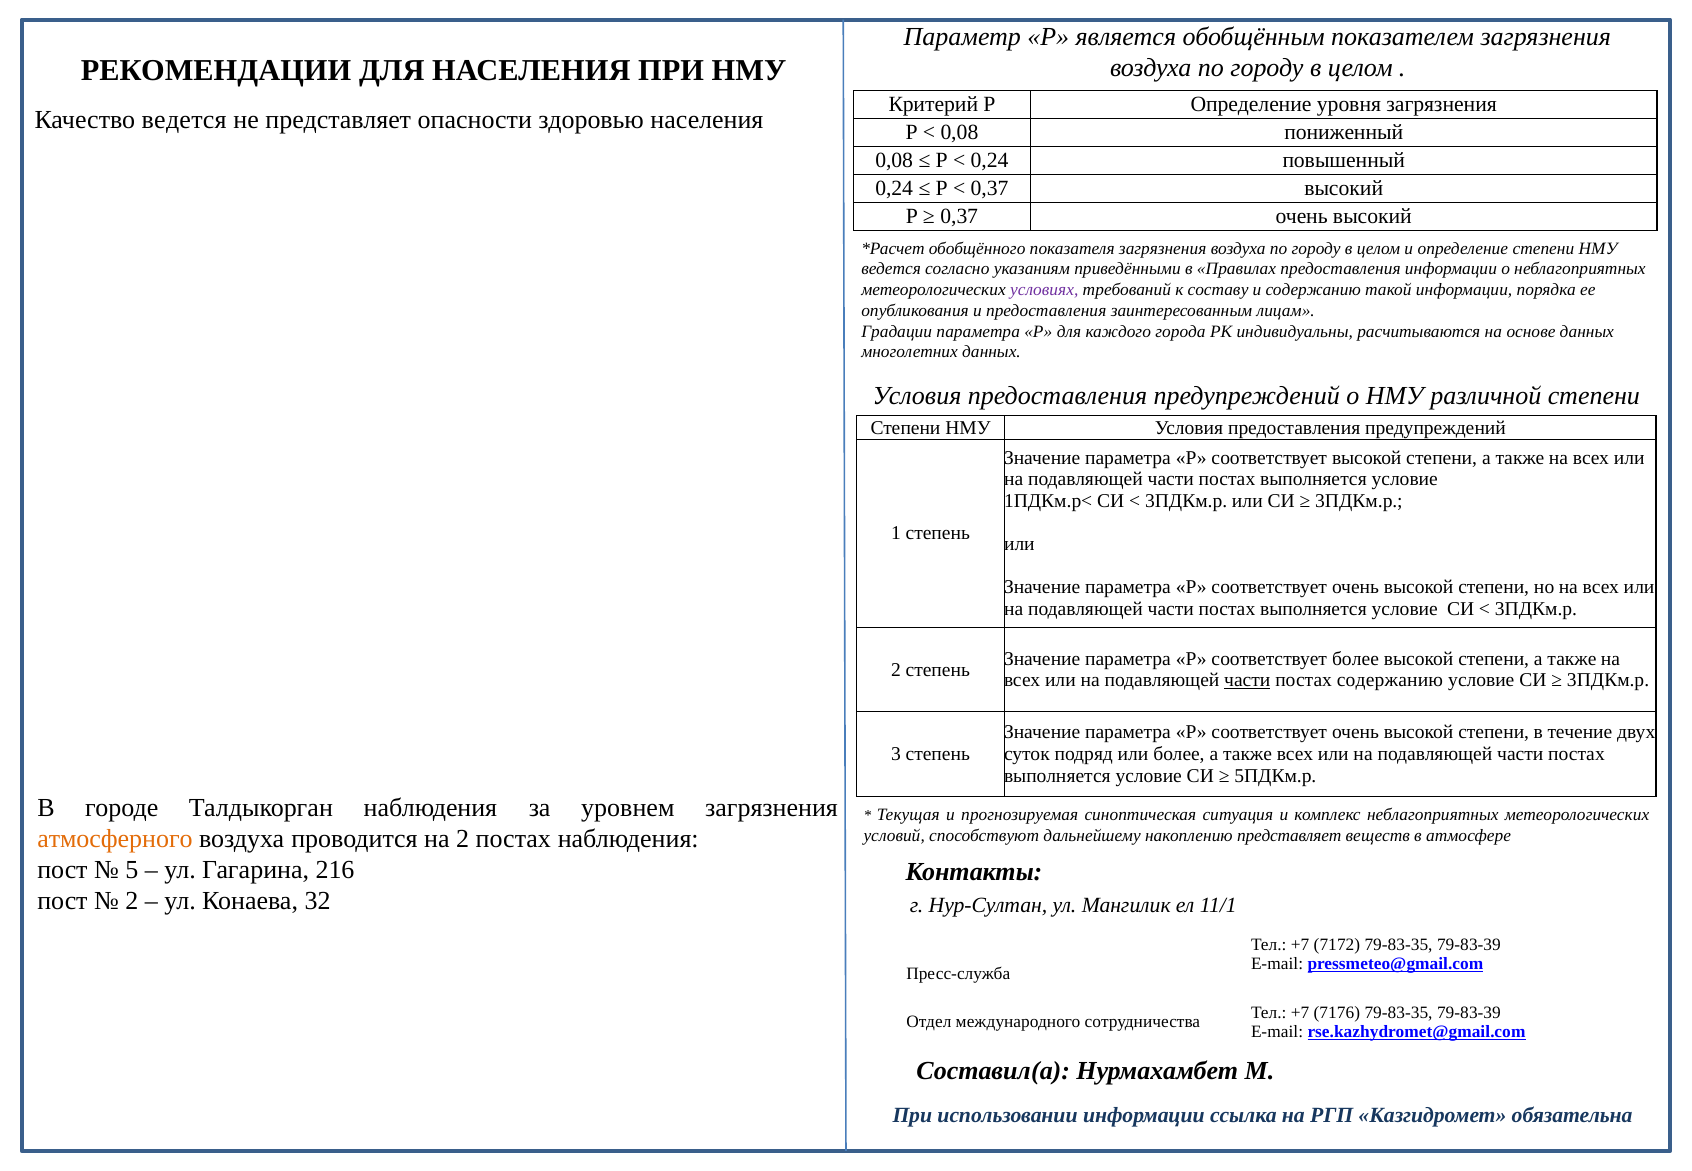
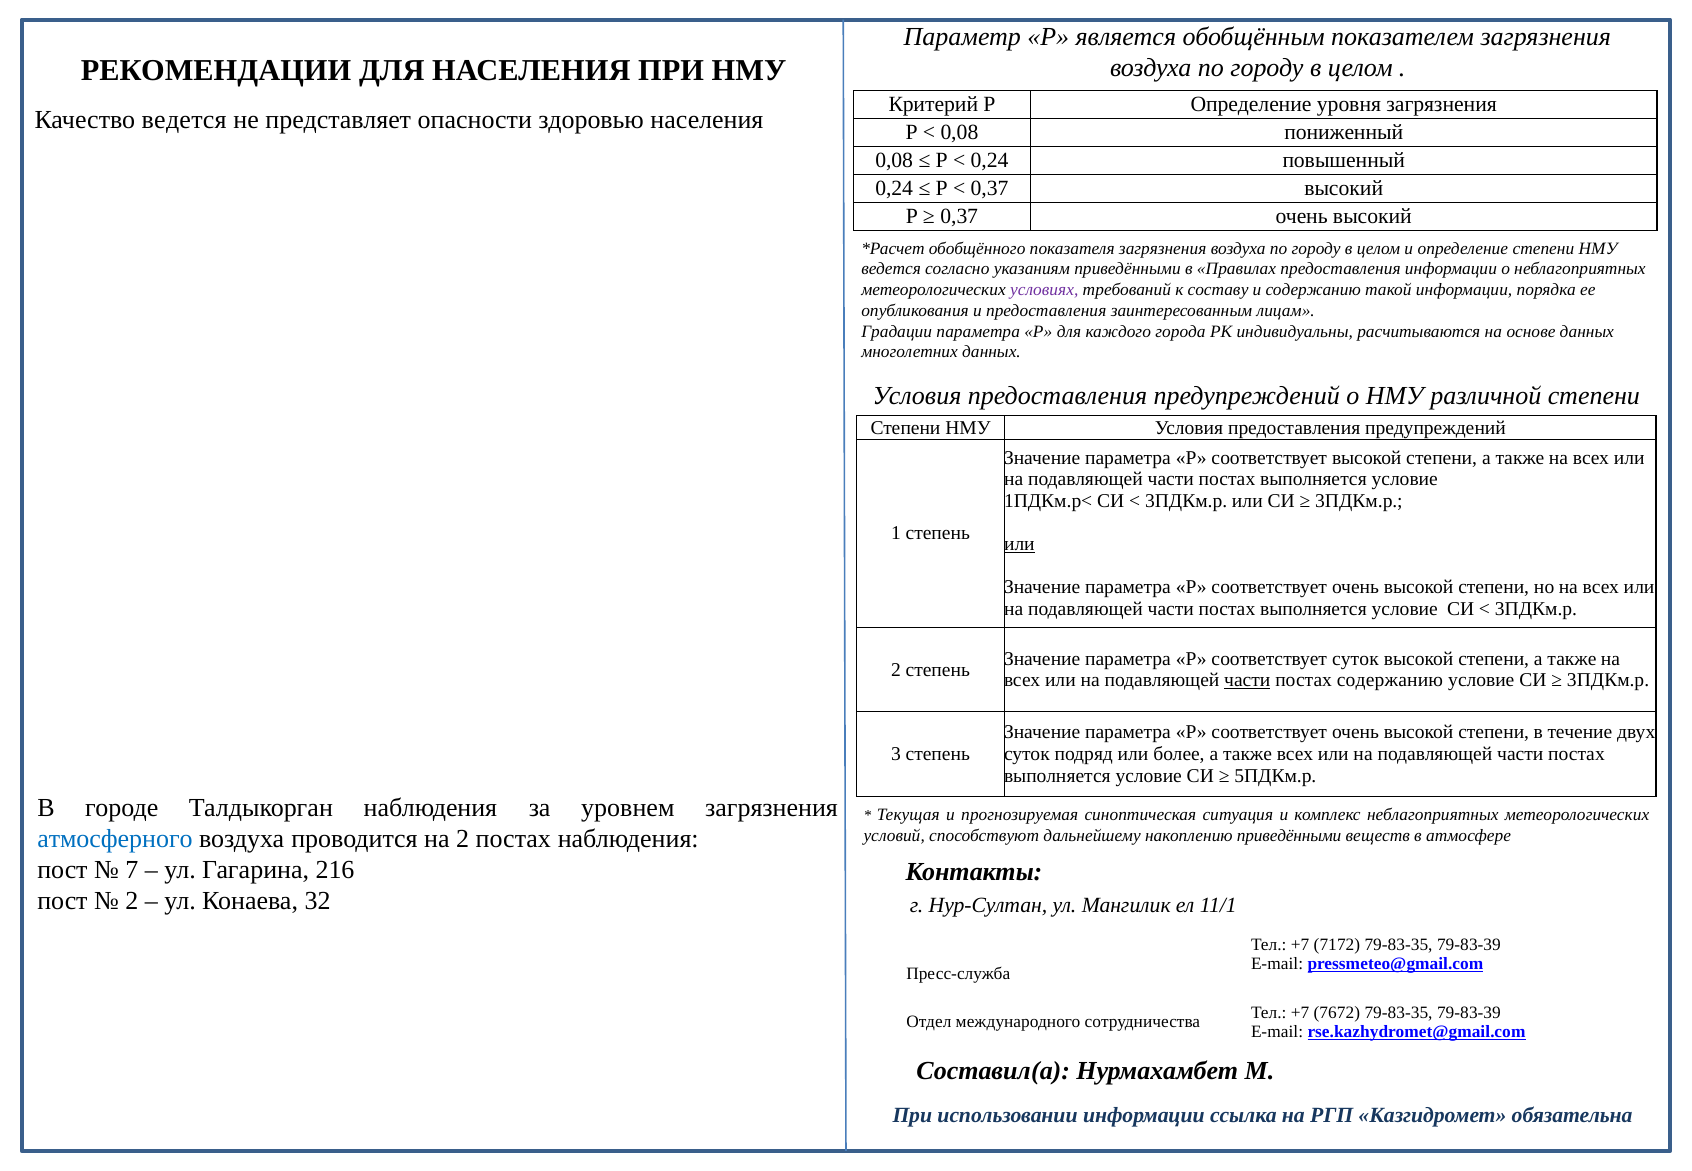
или at (1019, 544) underline: none -> present
соответствует более: более -> суток
атмосферного colour: orange -> blue
накоплению представляет: представляет -> приведёнными
5: 5 -> 7
7176: 7176 -> 7672
